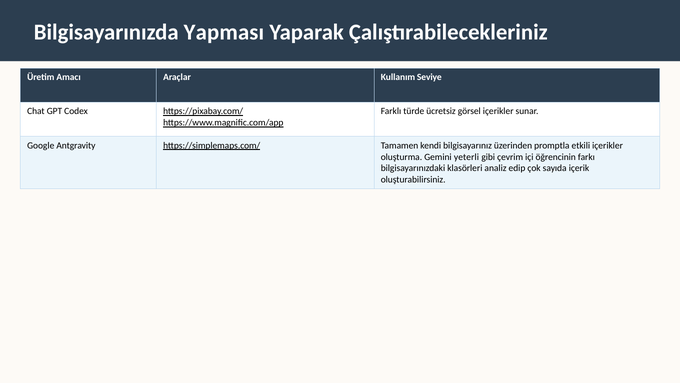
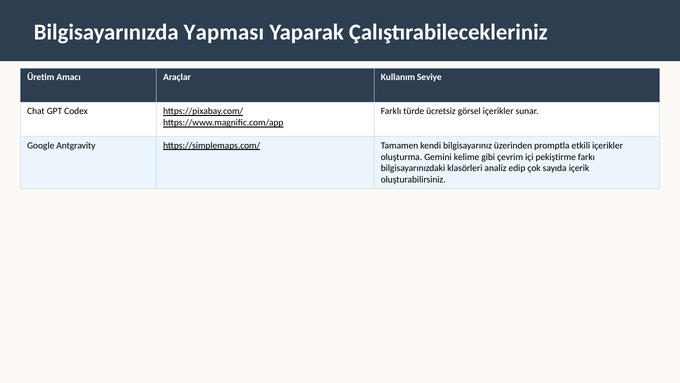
yeterli: yeterli -> kelime
öğrencinin: öğrencinin -> pekiştirme
